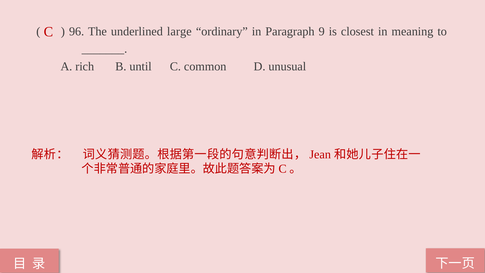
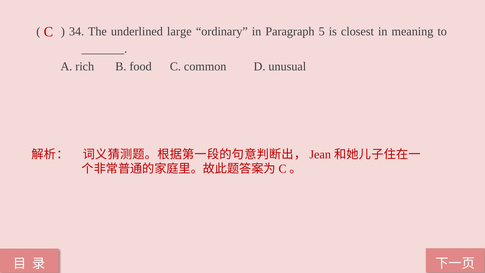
96: 96 -> 34
9: 9 -> 5
until: until -> food
